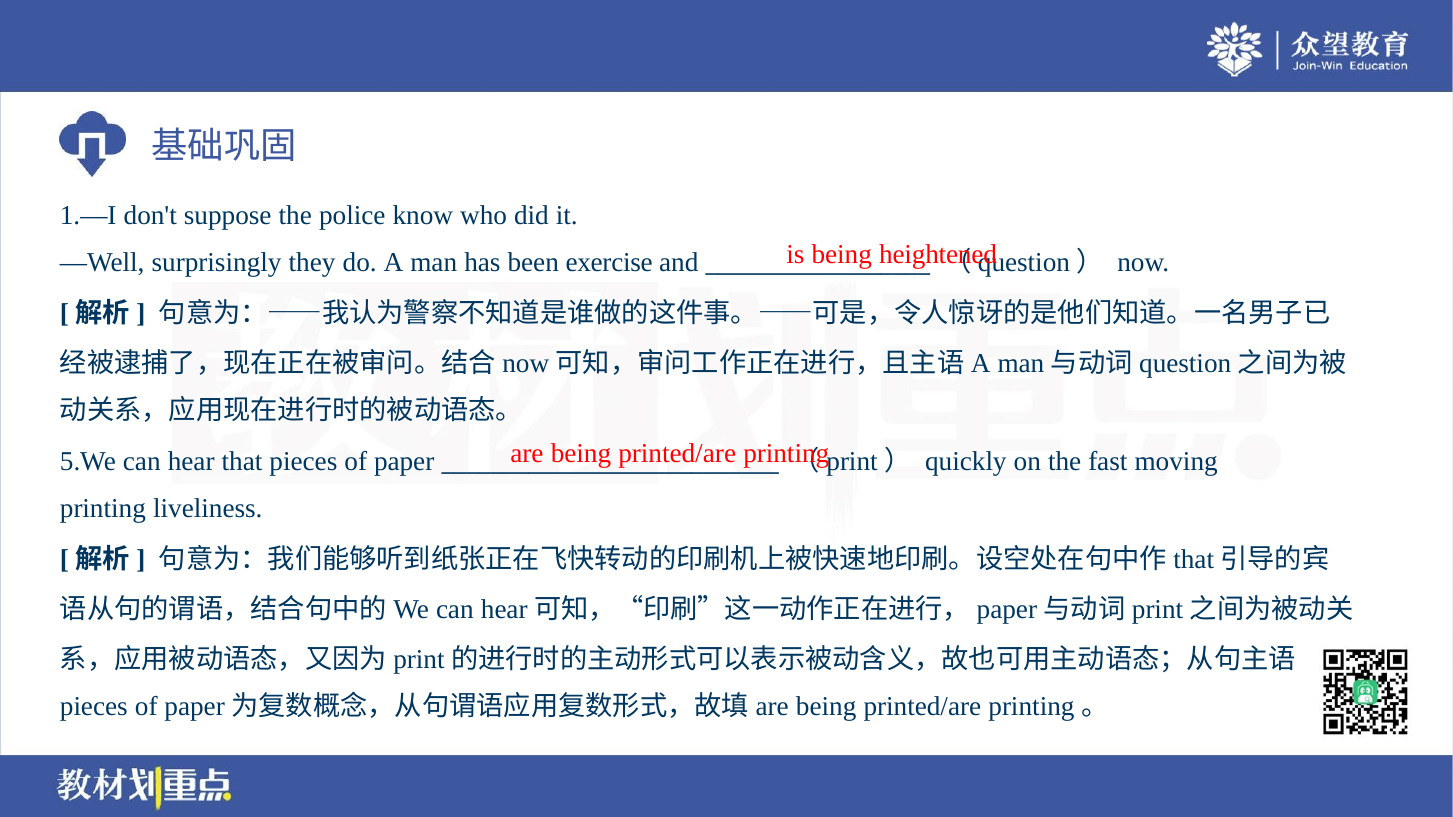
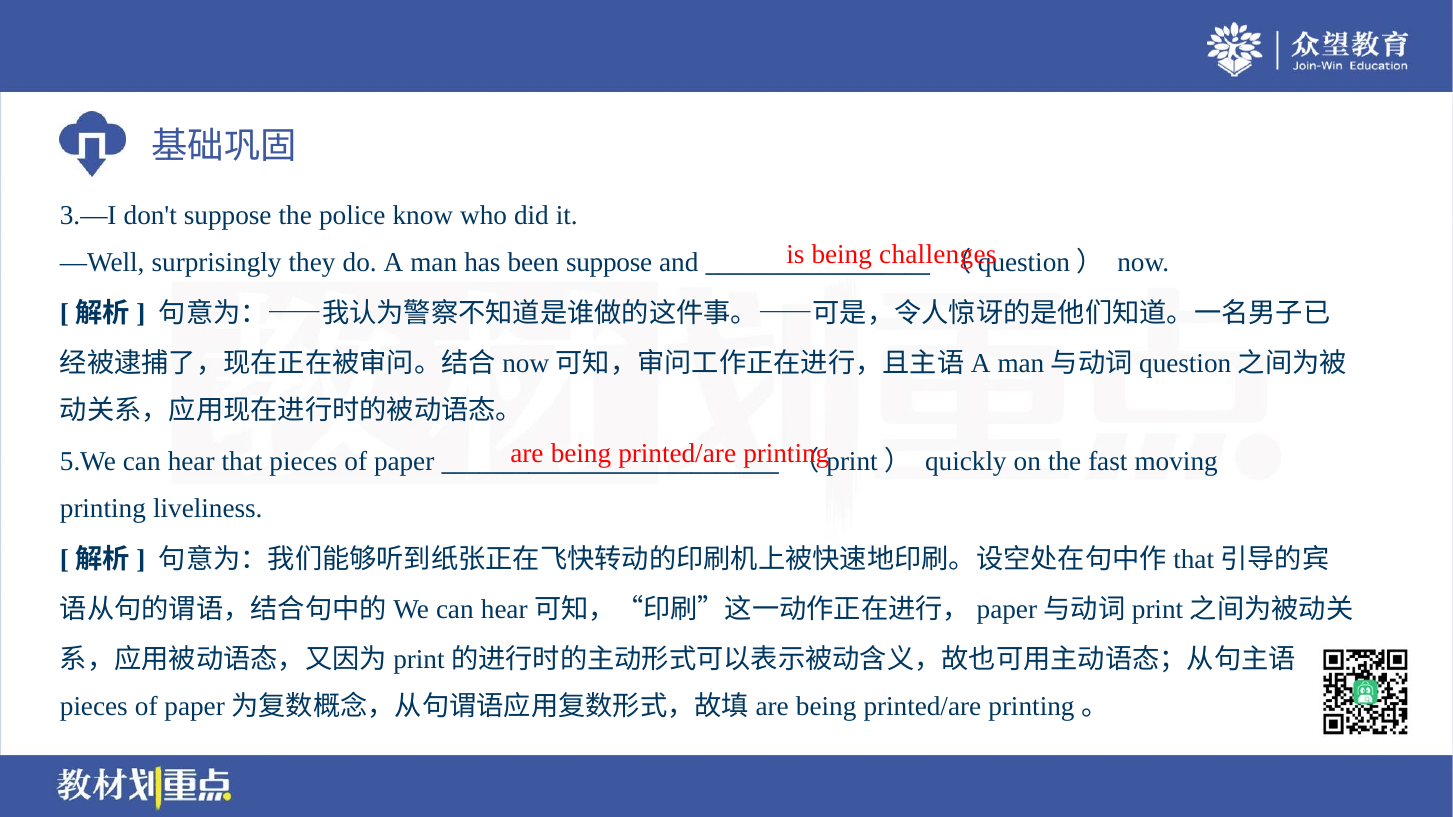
1.—I: 1.—I -> 3.—I
heightened: heightened -> challenges
been exercise: exercise -> suppose
